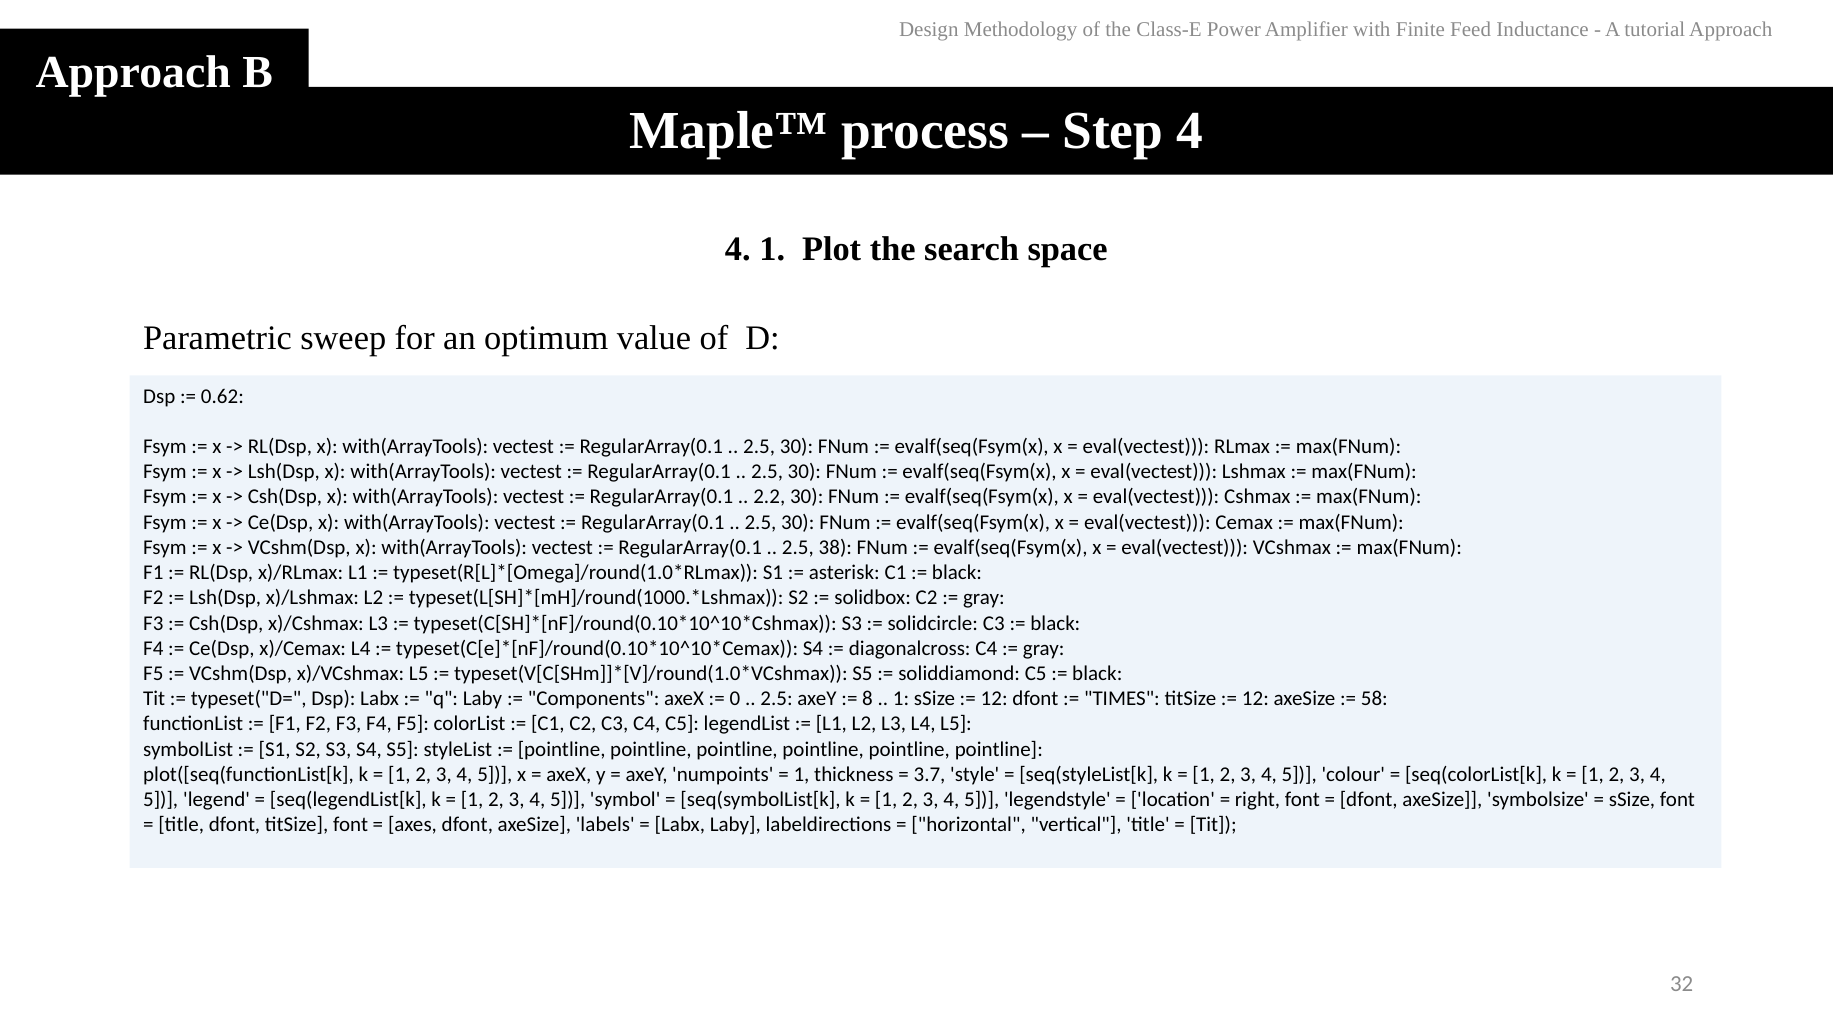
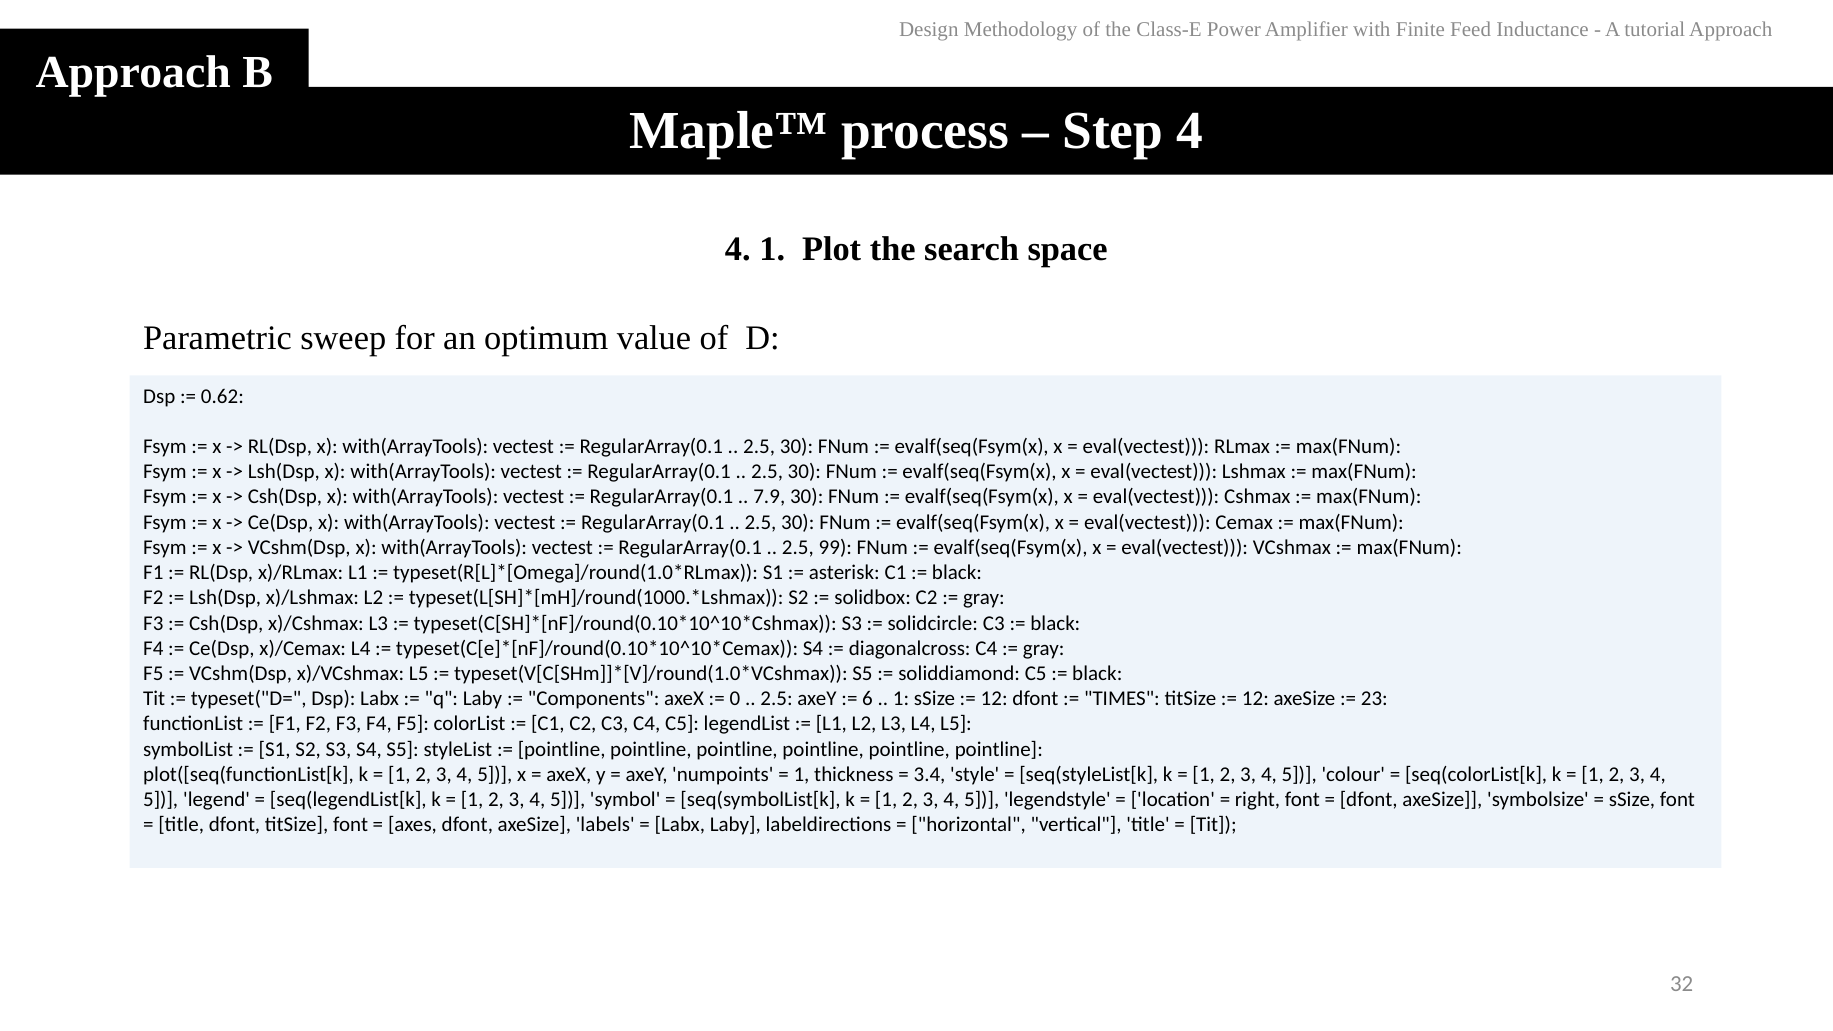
2.2: 2.2 -> 7.9
38: 38 -> 99
8: 8 -> 6
58: 58 -> 23
3.7: 3.7 -> 3.4
